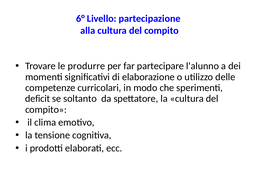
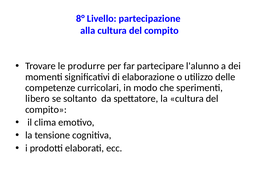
6°: 6° -> 8°
deficit: deficit -> libero
